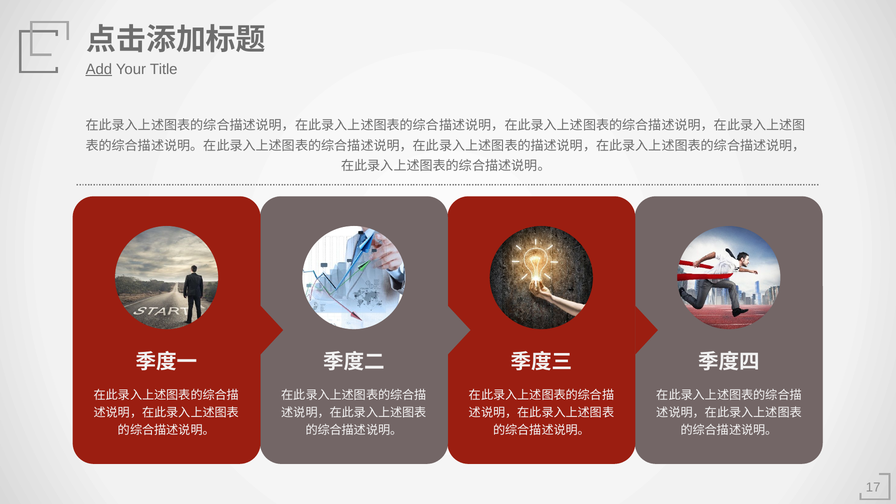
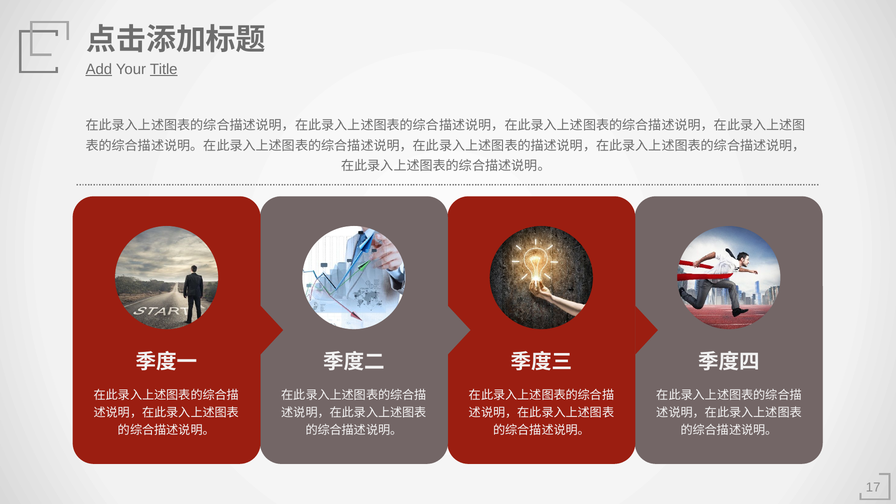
Title underline: none -> present
